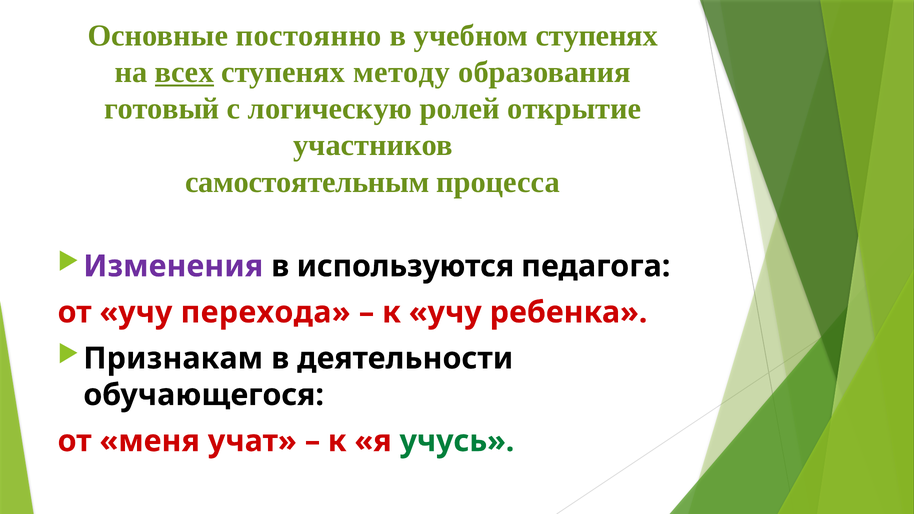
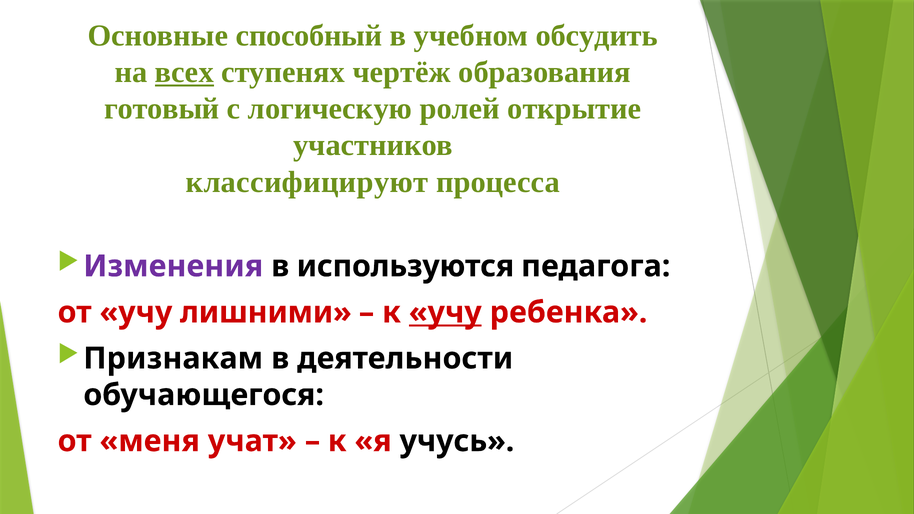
постоянно: постоянно -> способный
учебном ступенях: ступенях -> обсудить
методу: методу -> чертёж
самостоятельным: самостоятельным -> классифицируют
перехода: перехода -> лишними
учу at (445, 312) underline: none -> present
учусь colour: green -> black
